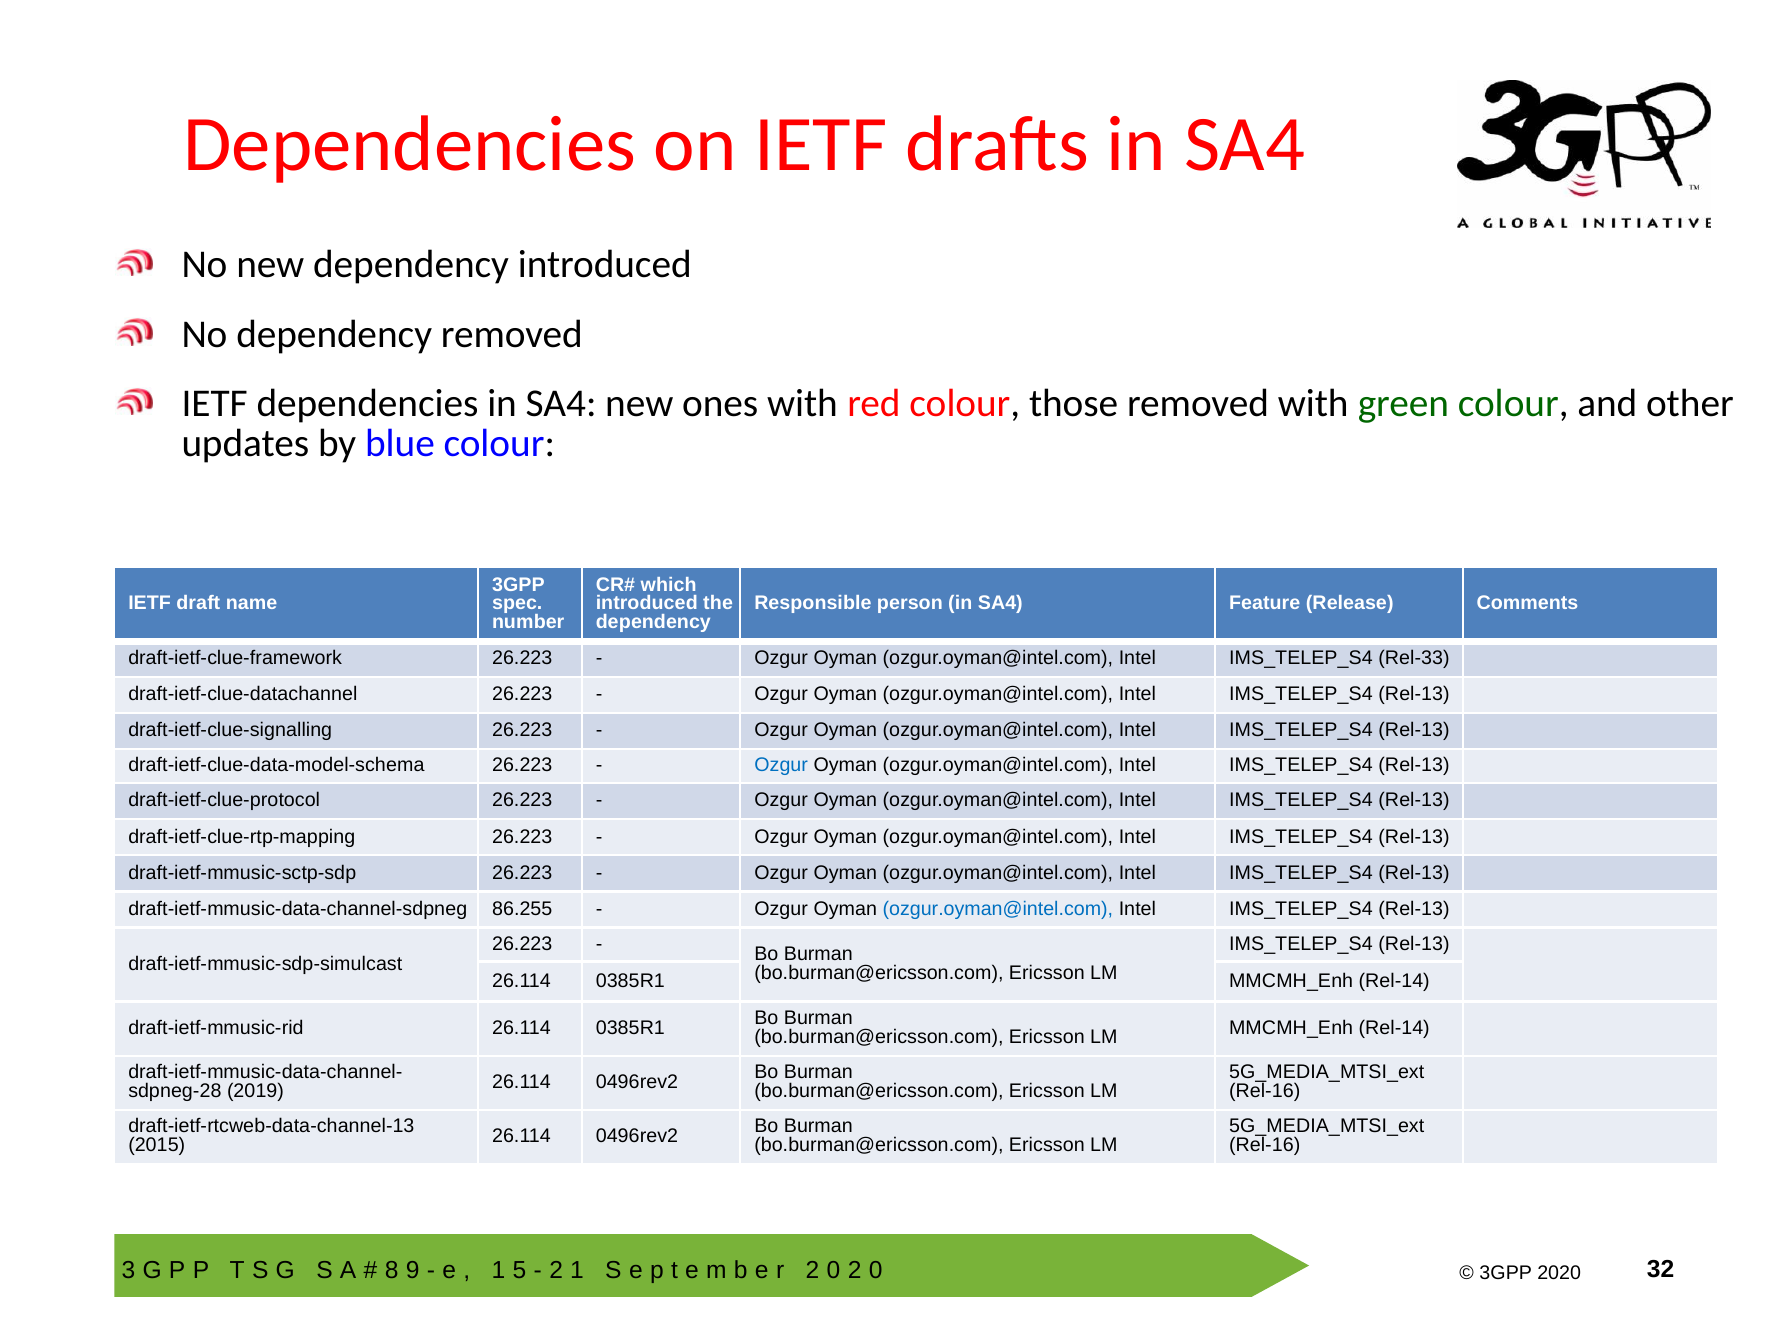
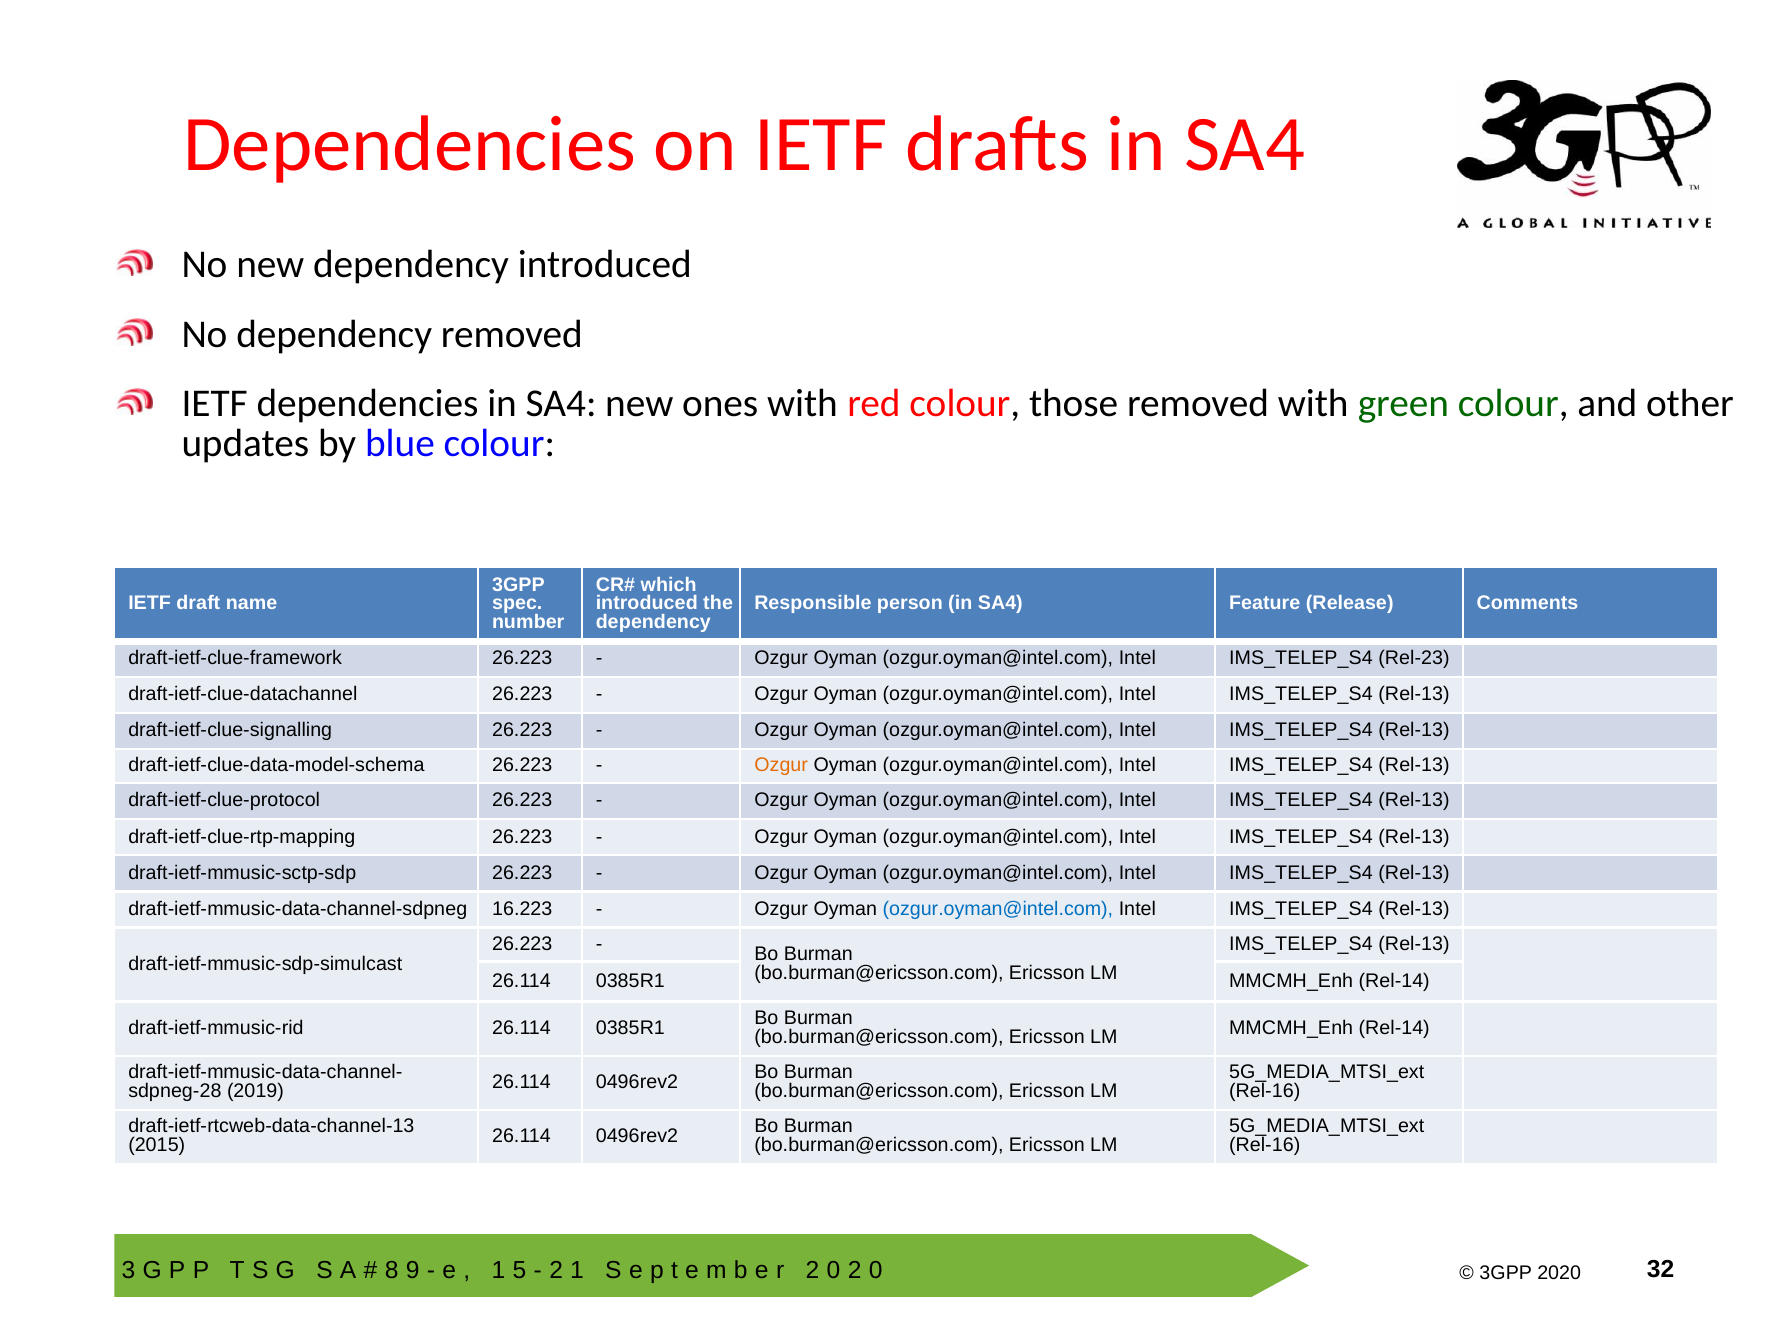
Rel-33: Rel-33 -> Rel-23
Ozgur at (781, 766) colour: blue -> orange
86.255: 86.255 -> 16.223
